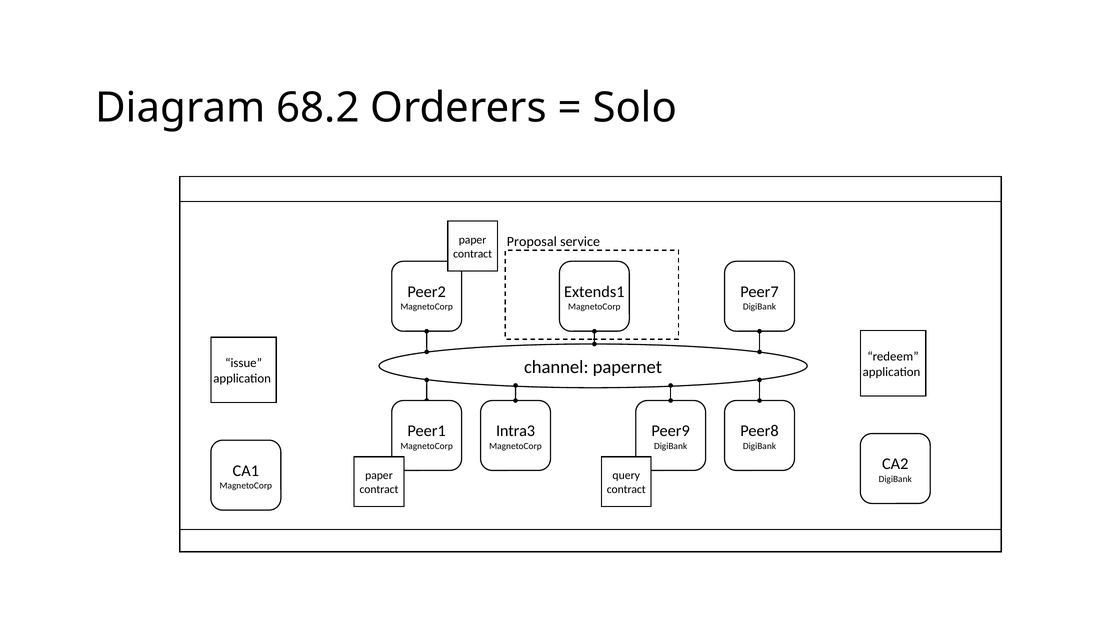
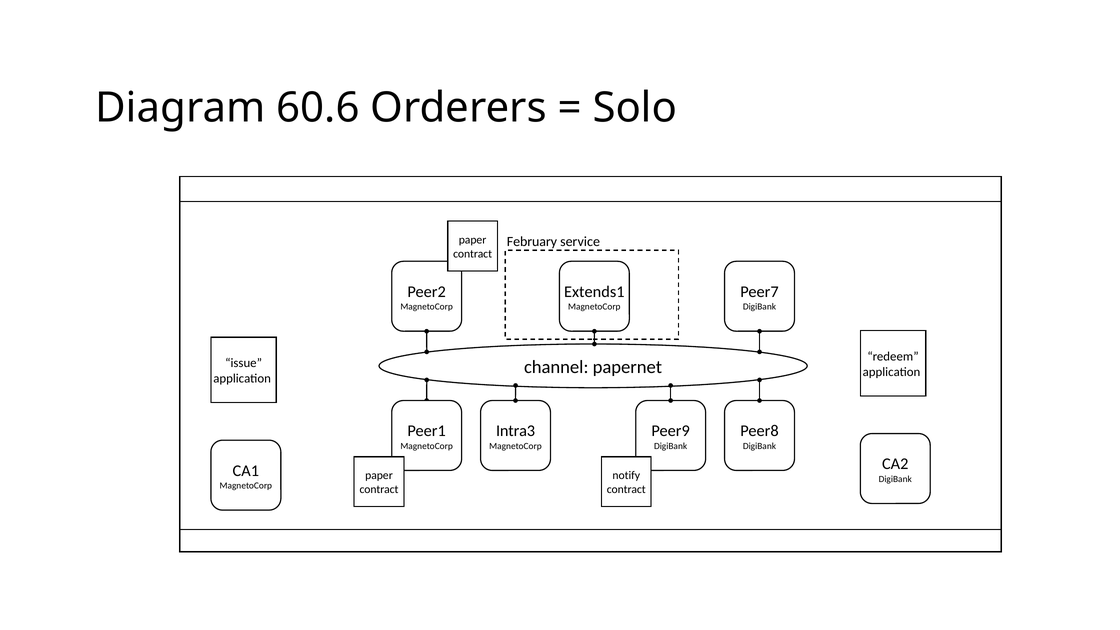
68.2: 68.2 -> 60.6
Proposal: Proposal -> February
query: query -> notify
